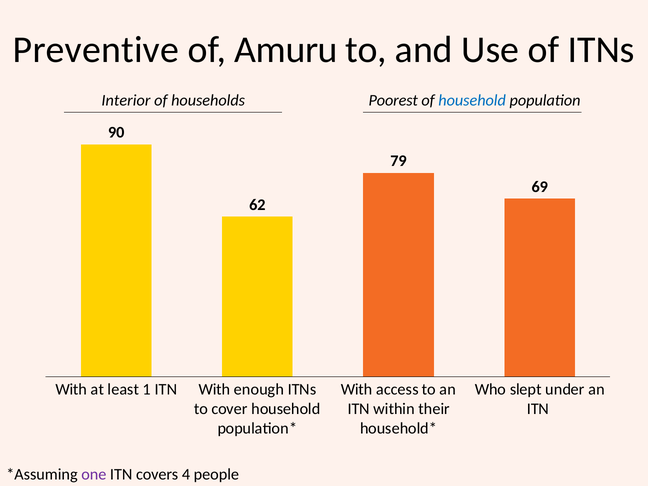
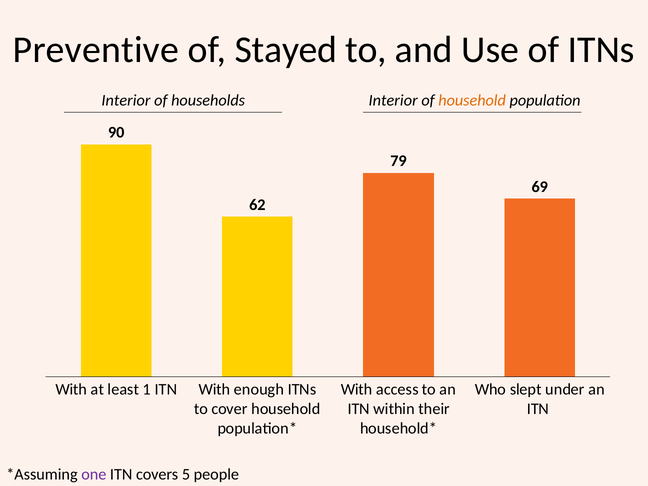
Amuru: Amuru -> Stayed
households Poorest: Poorest -> Interior
household at (472, 100) colour: blue -> orange
4: 4 -> 5
